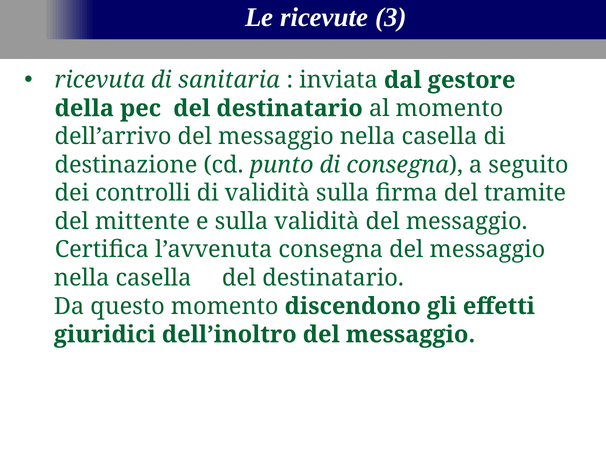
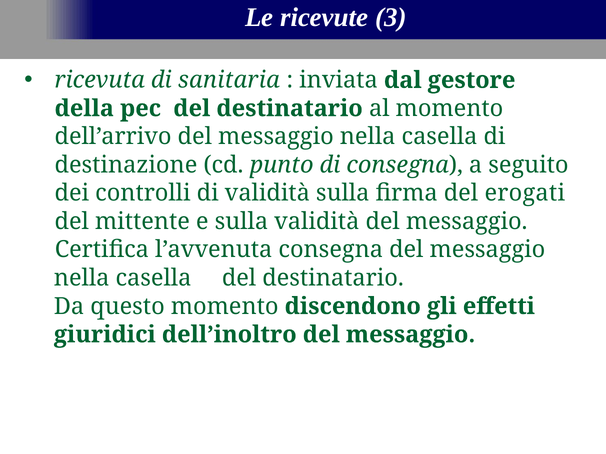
tramite: tramite -> erogati
